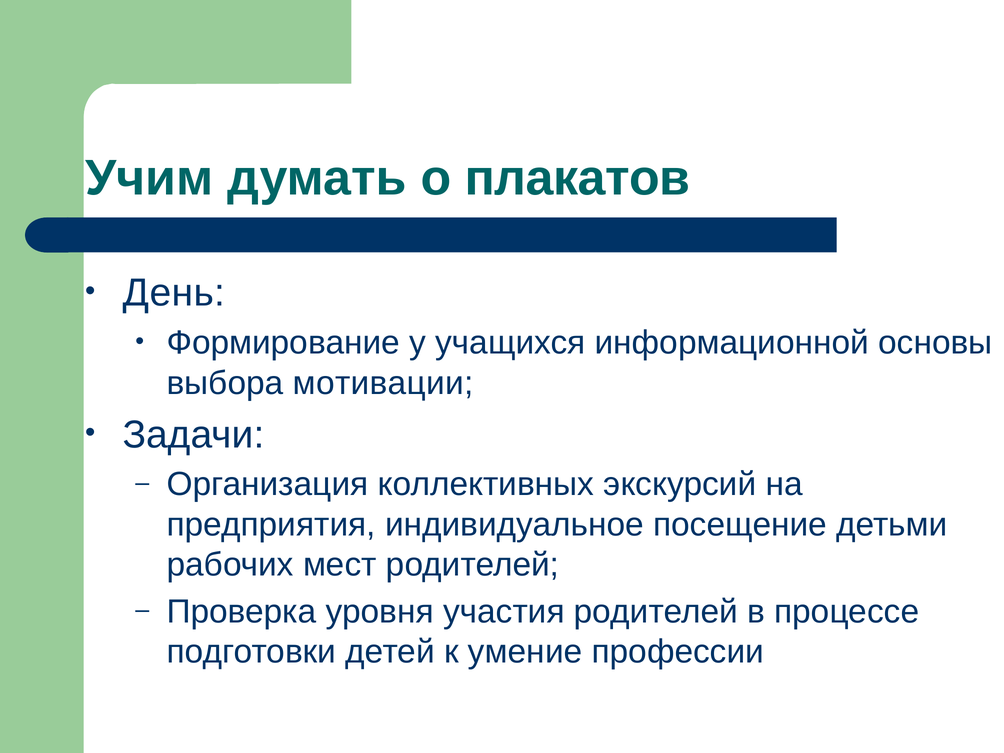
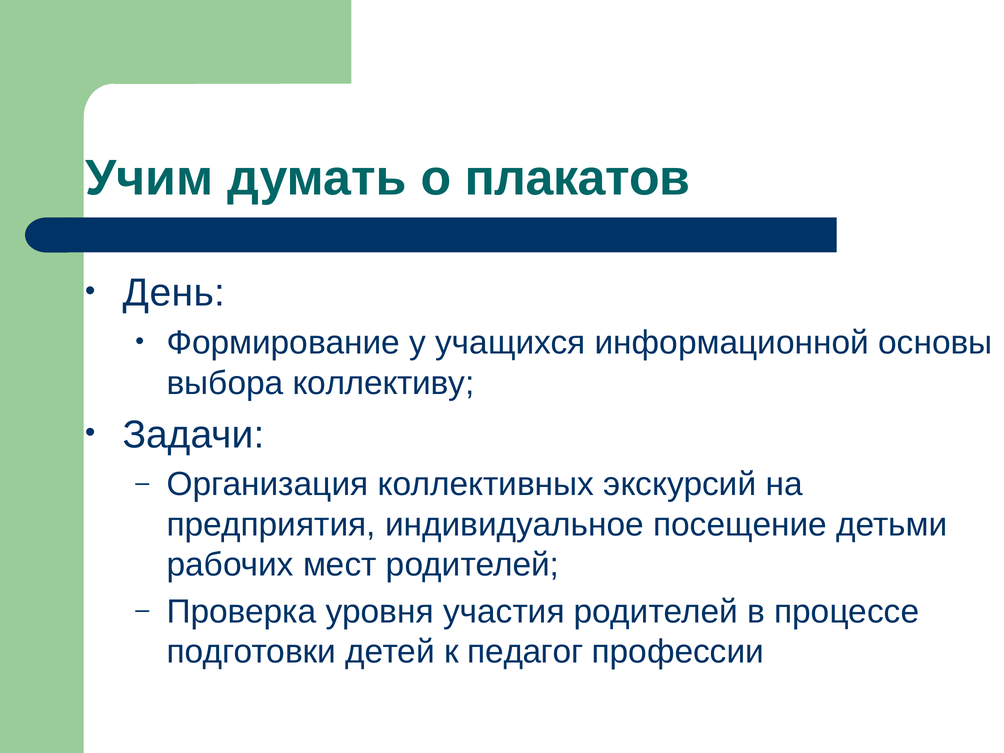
мотивации: мотивации -> коллективу
умение: умение -> педагог
